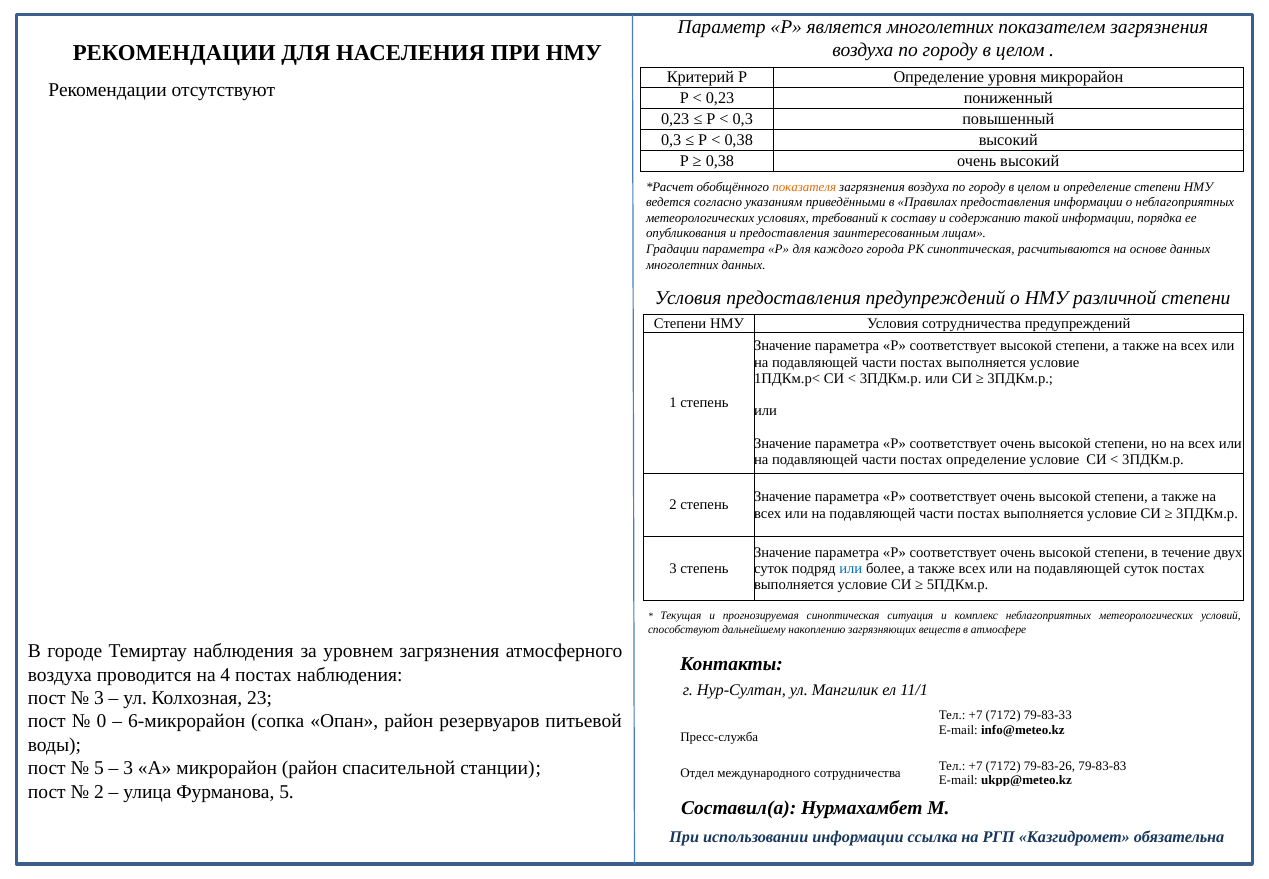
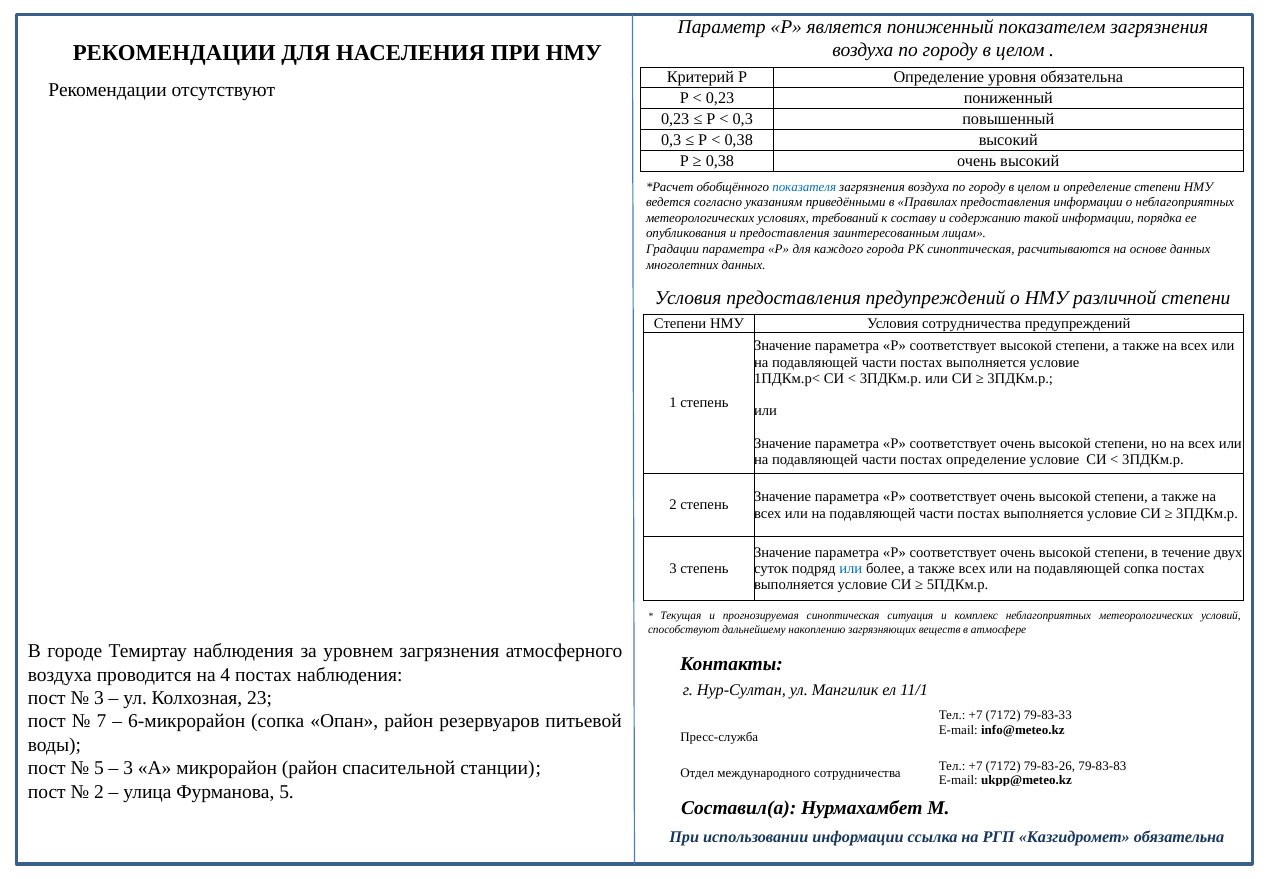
является многолетних: многолетних -> пониженный
уровня микрорайон: микрорайон -> обязательна
показателя colour: orange -> blue
подавляющей суток: суток -> сопка
0: 0 -> 7
